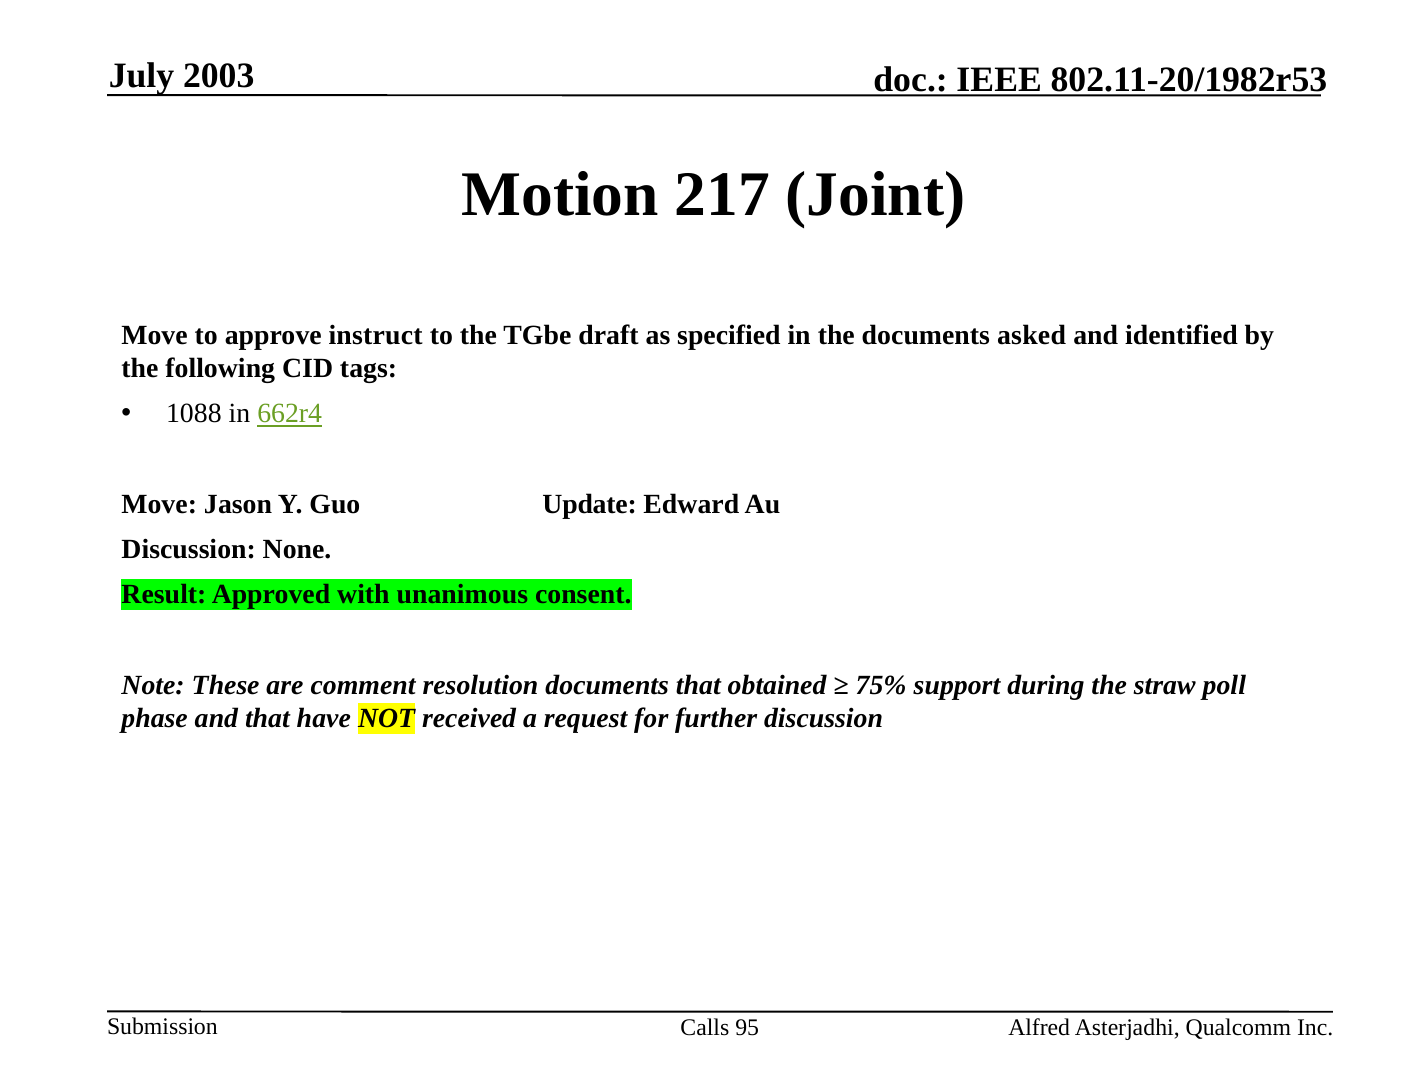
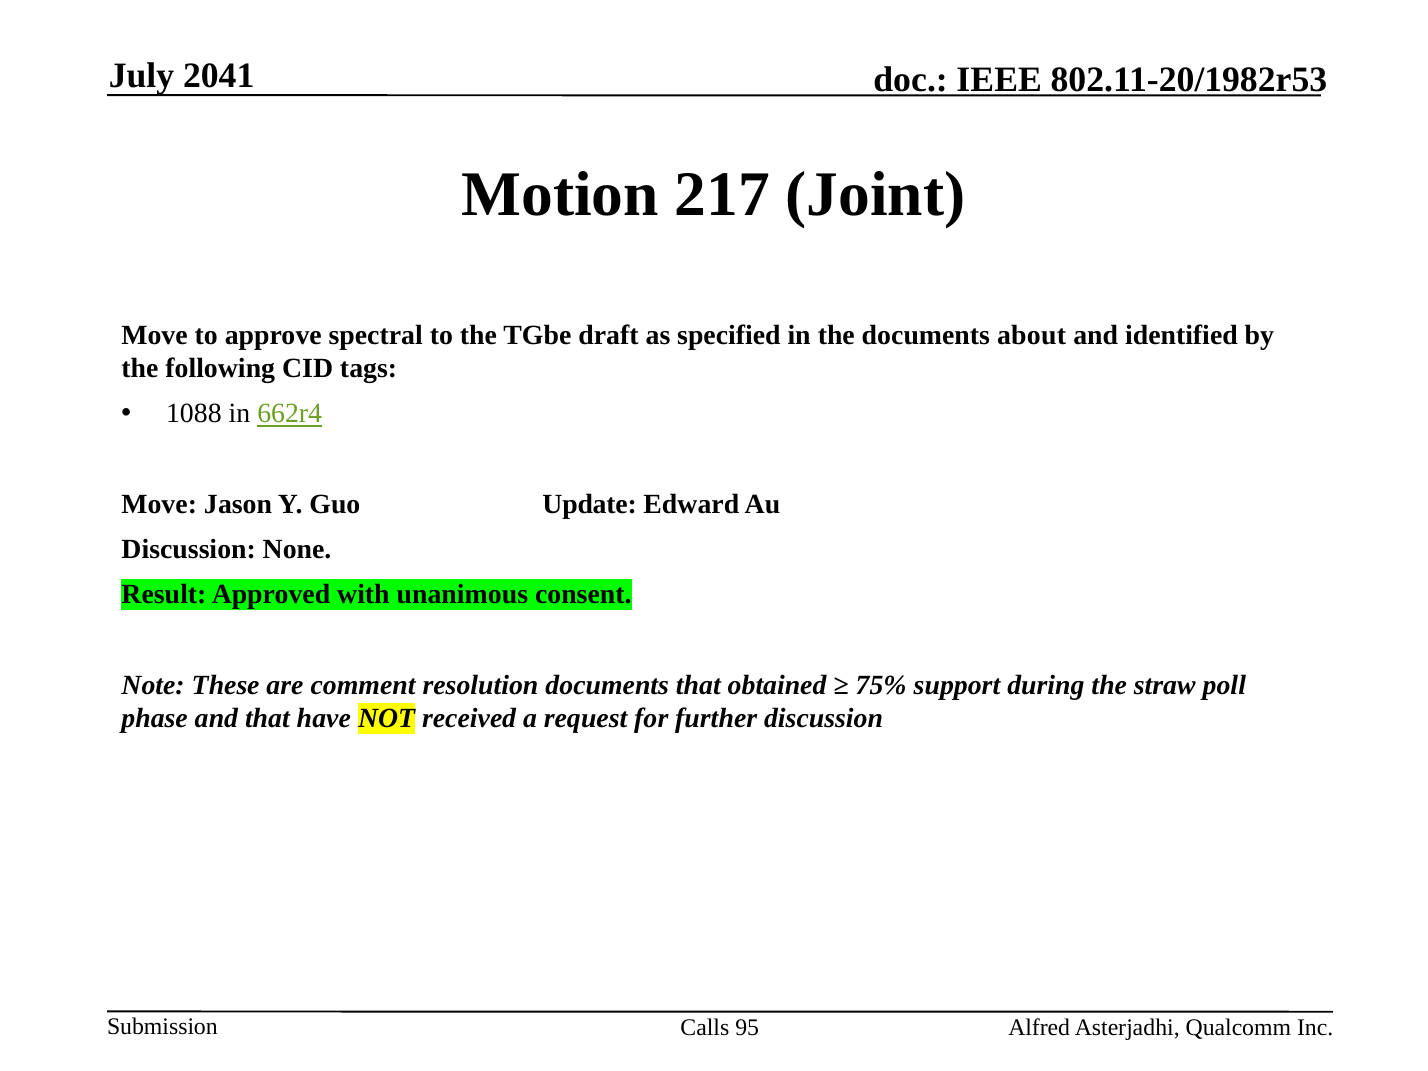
2003: 2003 -> 2041
instruct: instruct -> spectral
asked: asked -> about
